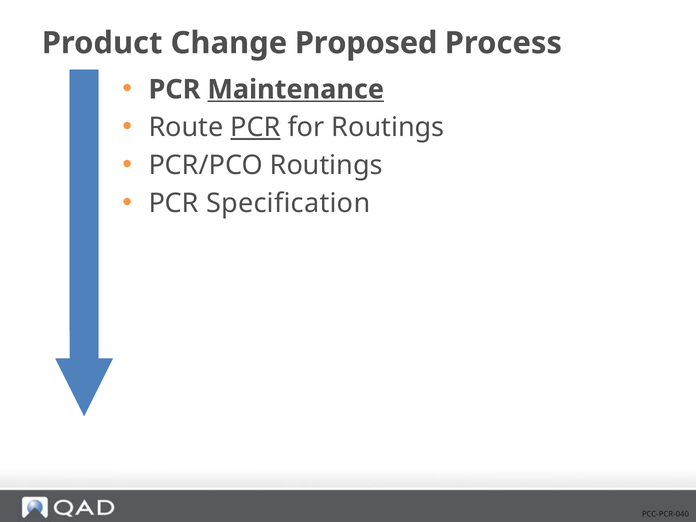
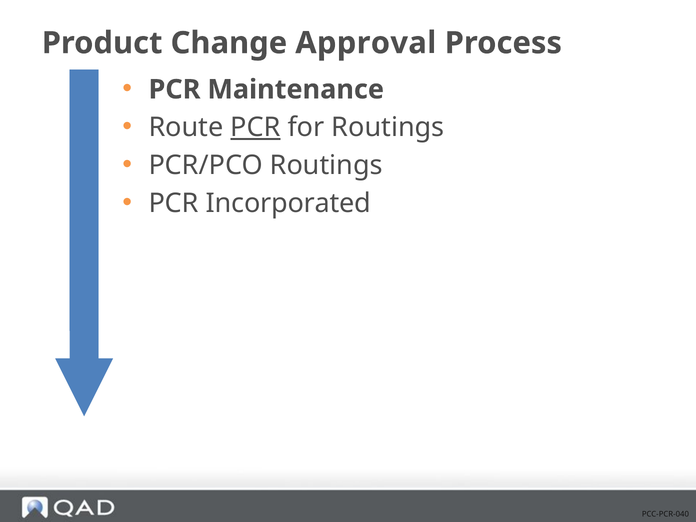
Proposed: Proposed -> Approval
Maintenance underline: present -> none
Specification: Specification -> Incorporated
